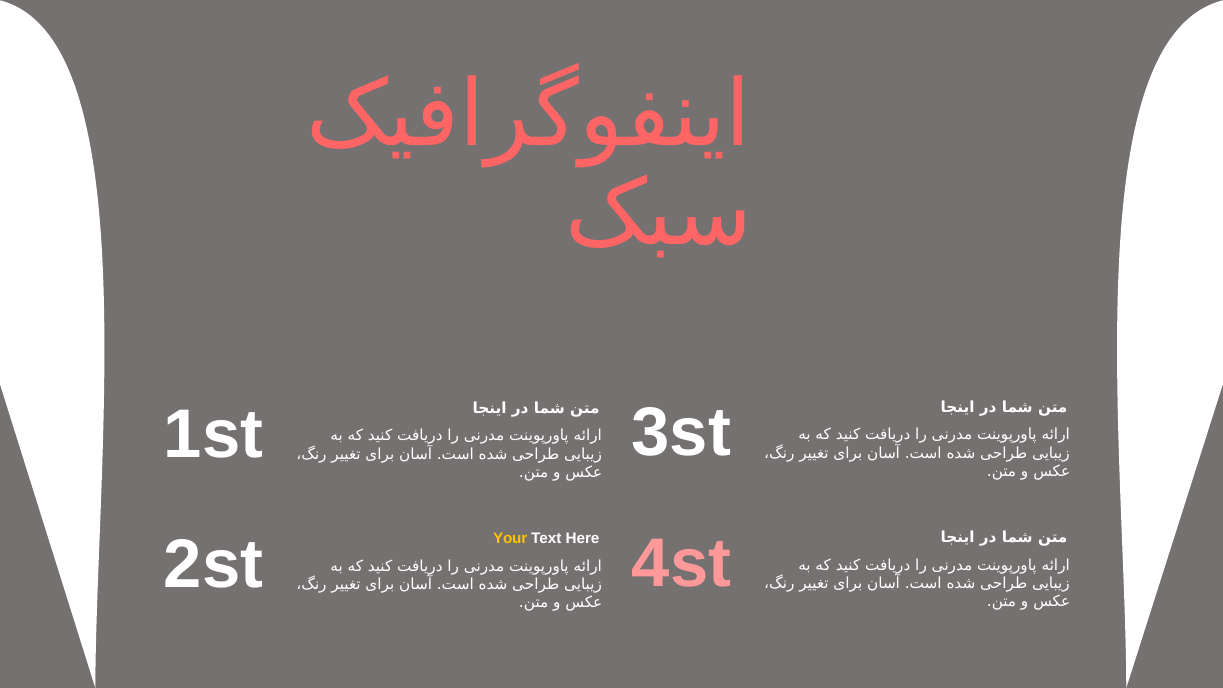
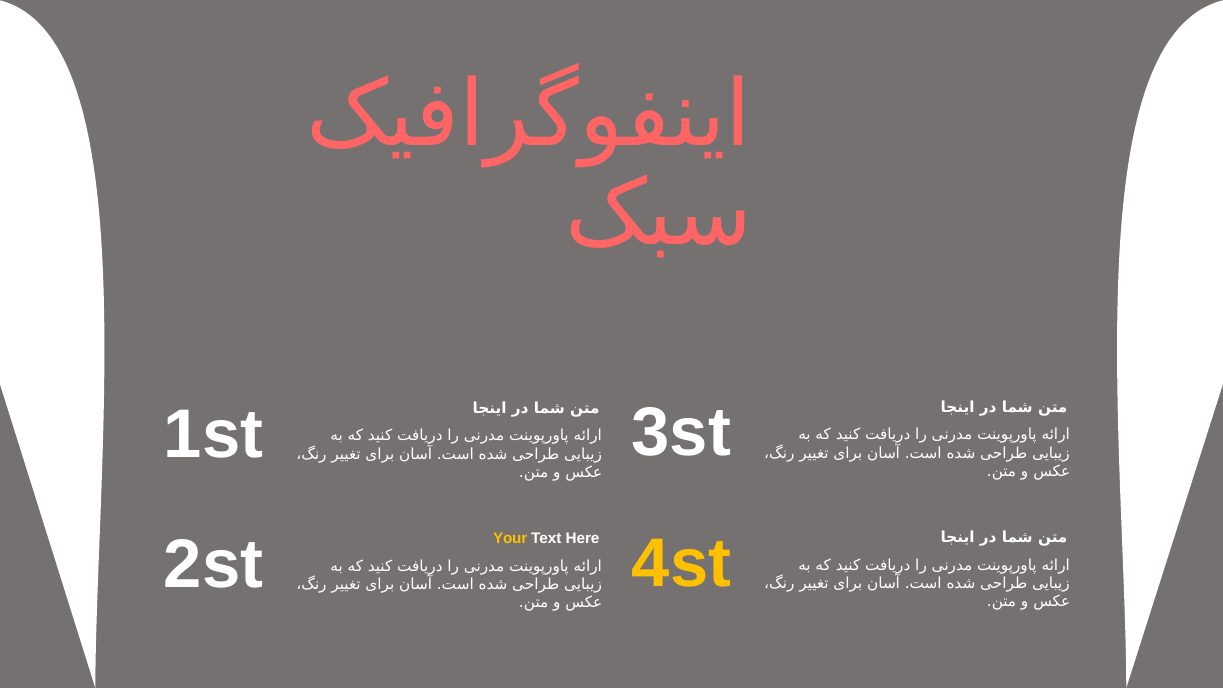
4st colour: pink -> yellow
